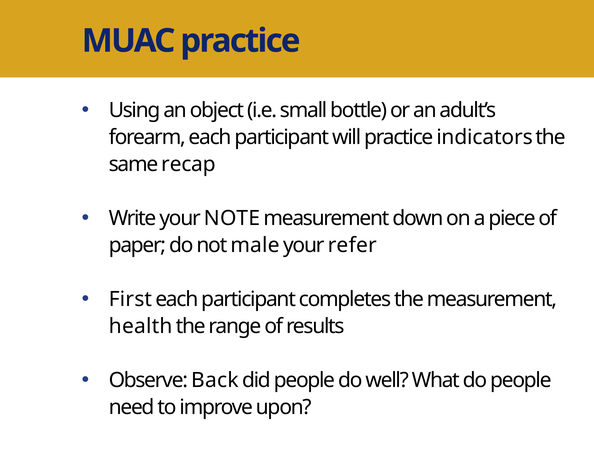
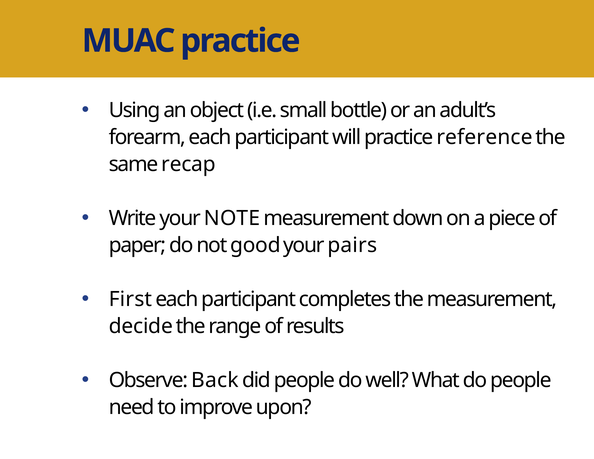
indicators: indicators -> reference
male: male -> good
refer: refer -> pairs
health: health -> decide
